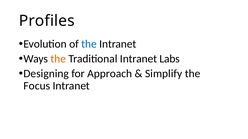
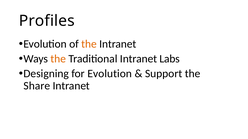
the at (89, 44) colour: blue -> orange
for Approach: Approach -> Evolution
Simplify: Simplify -> Support
Focus: Focus -> Share
